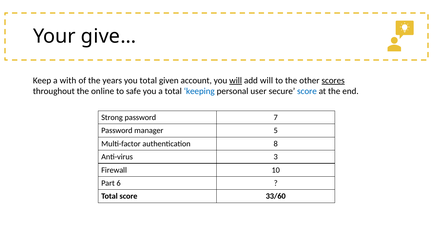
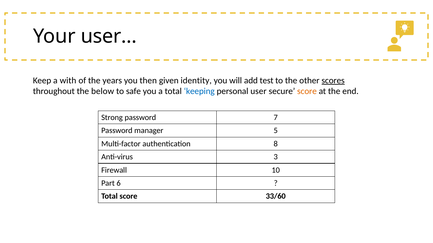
give…: give… -> user…
you total: total -> then
account: account -> identity
will at (236, 81) underline: present -> none
add will: will -> test
online: online -> below
score at (307, 91) colour: blue -> orange
